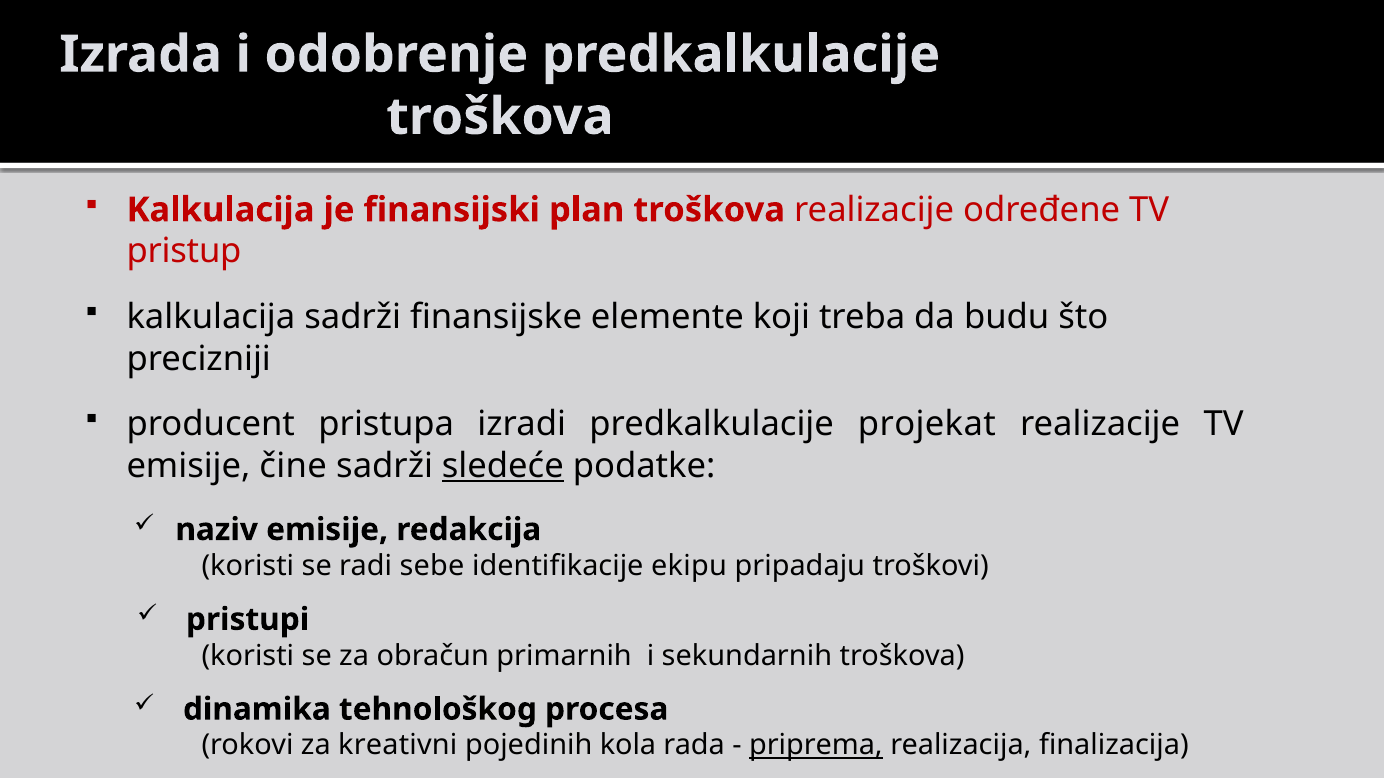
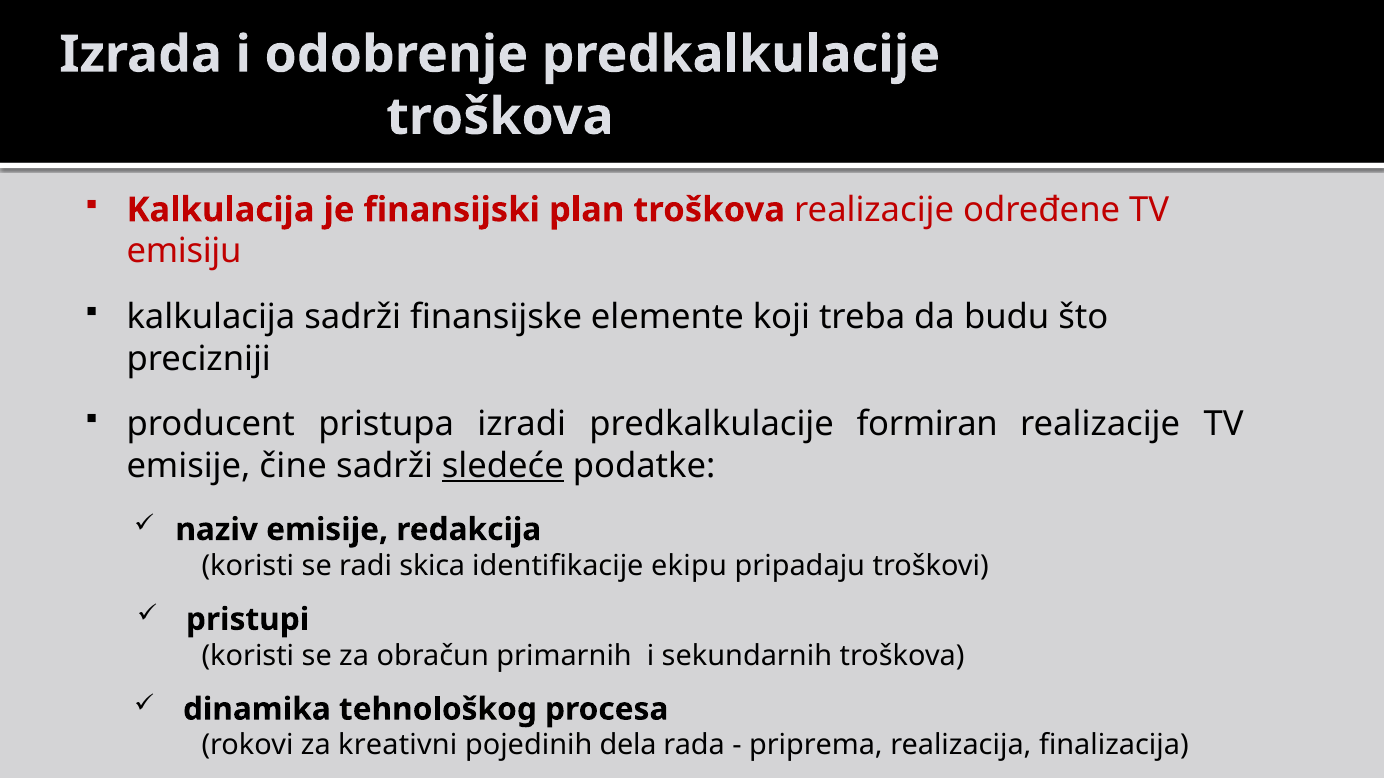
pristup: pristup -> emisiju
projekat: projekat -> formiran
sebe: sebe -> skica
kola: kola -> dela
priprema underline: present -> none
